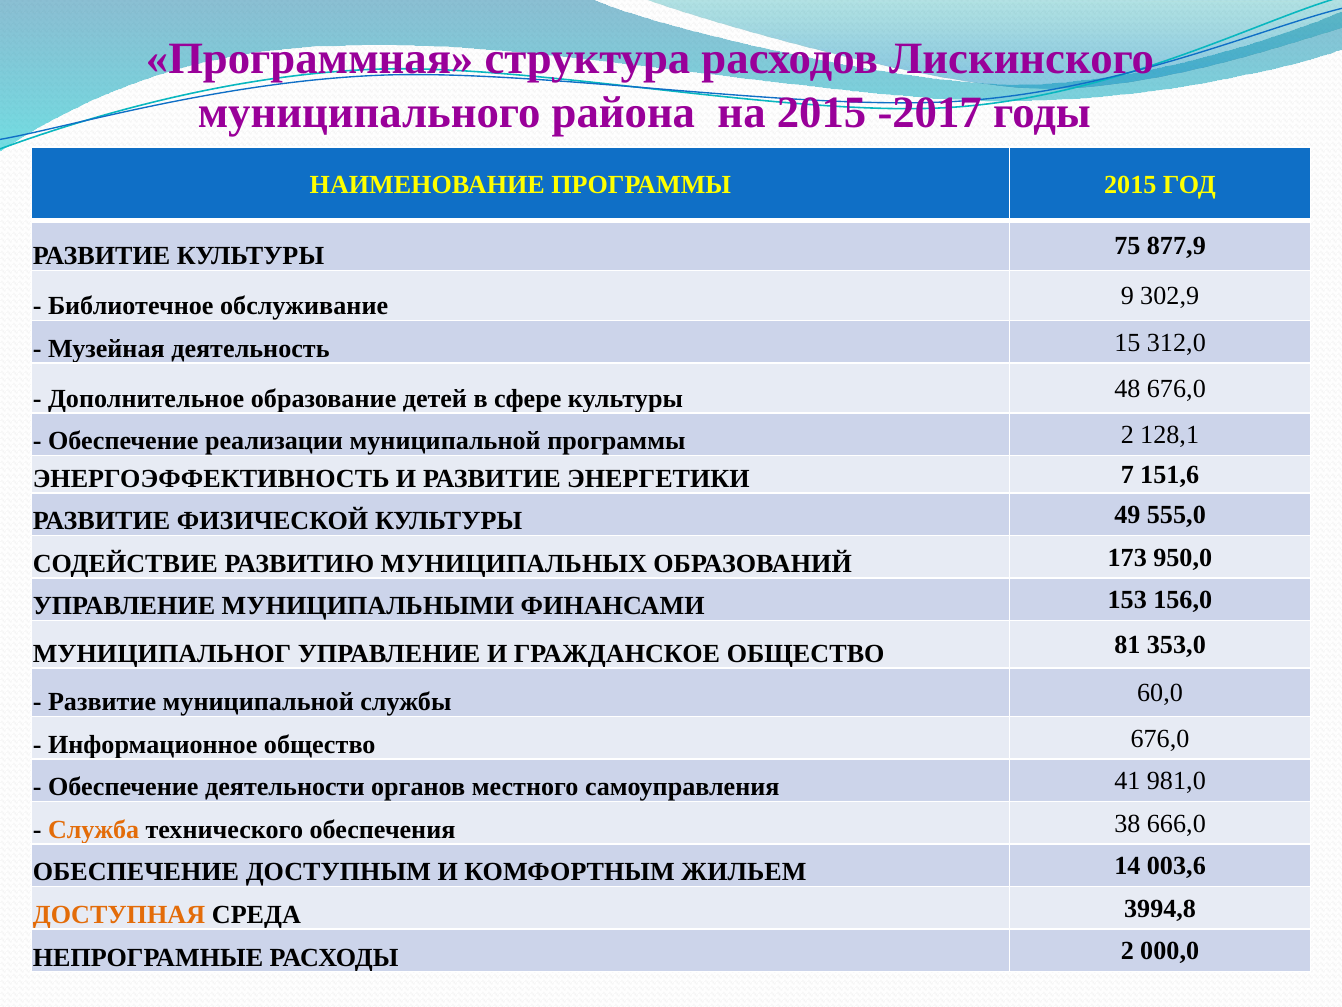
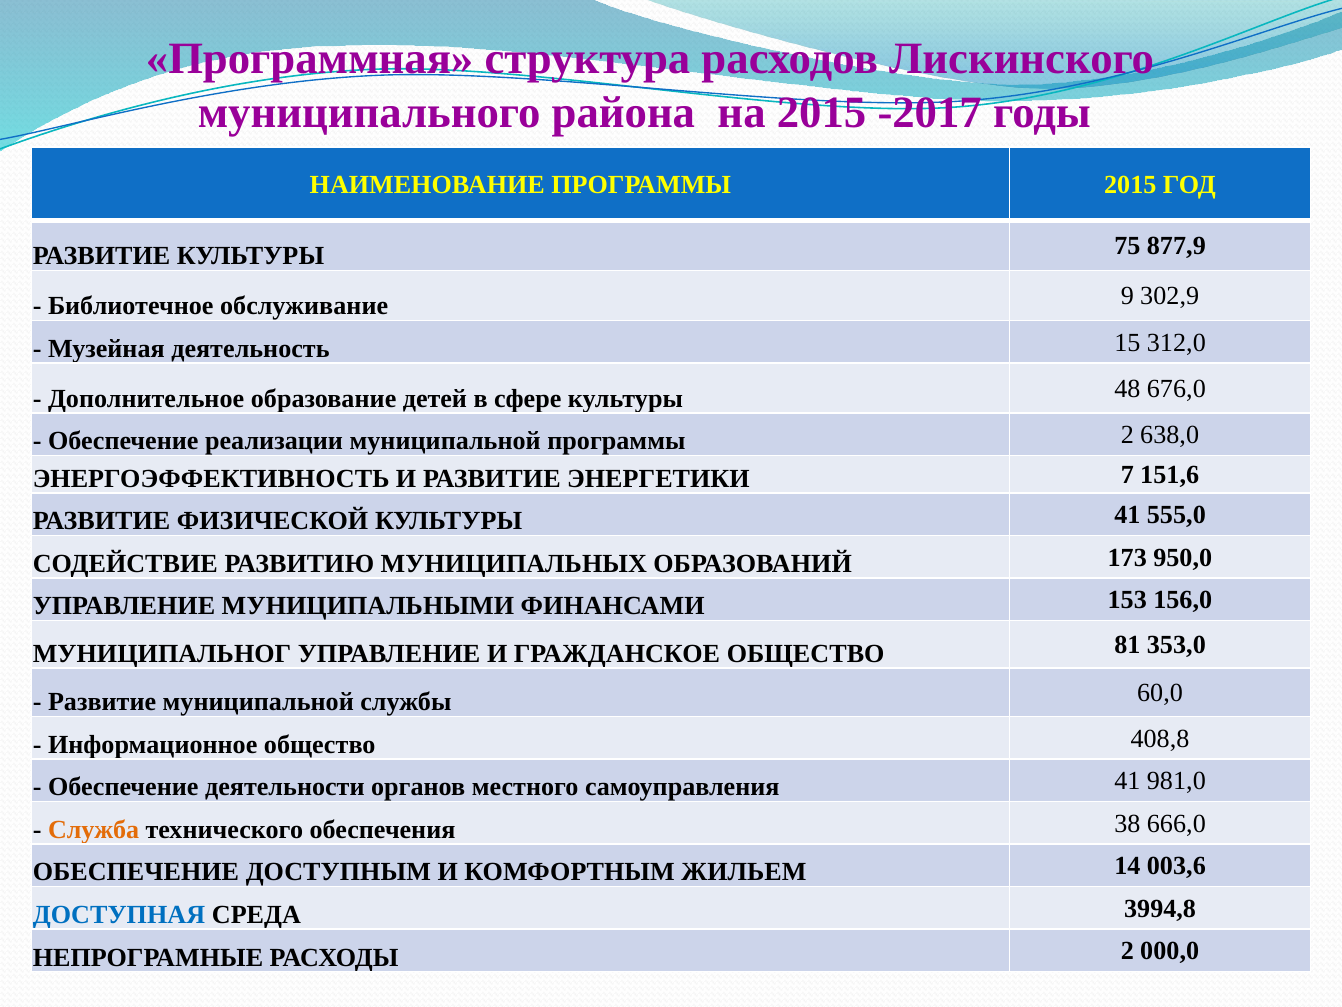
128,1: 128,1 -> 638,0
КУЛЬТУРЫ 49: 49 -> 41
общество 676,0: 676,0 -> 408,8
ДОСТУПНАЯ colour: orange -> blue
